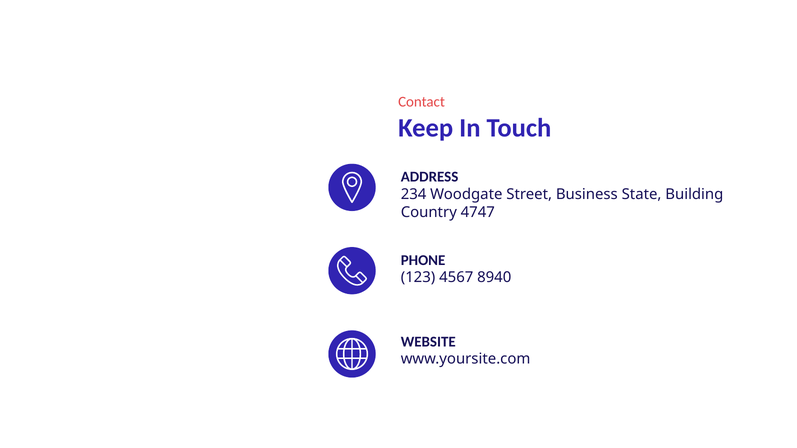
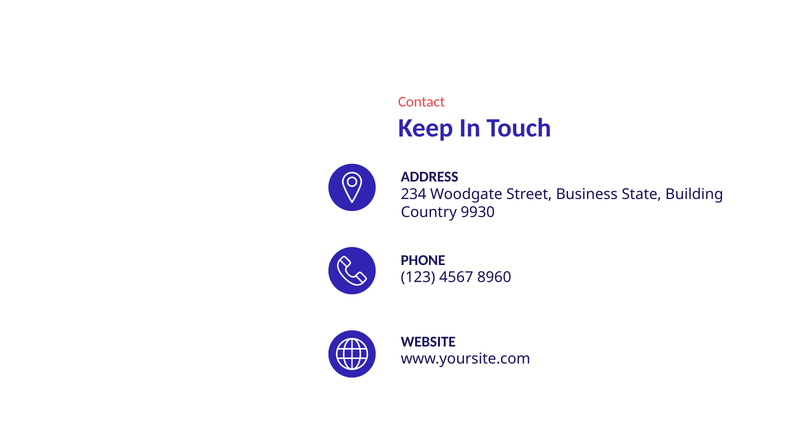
4747: 4747 -> 9930
8940: 8940 -> 8960
